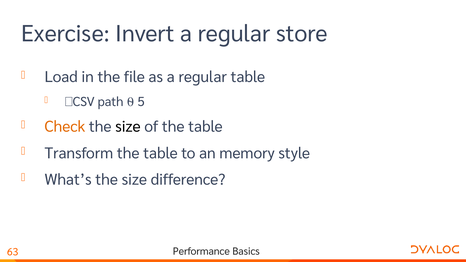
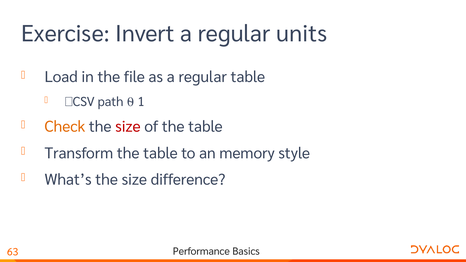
store: store -> units
5: 5 -> 1
size at (128, 127) colour: black -> red
